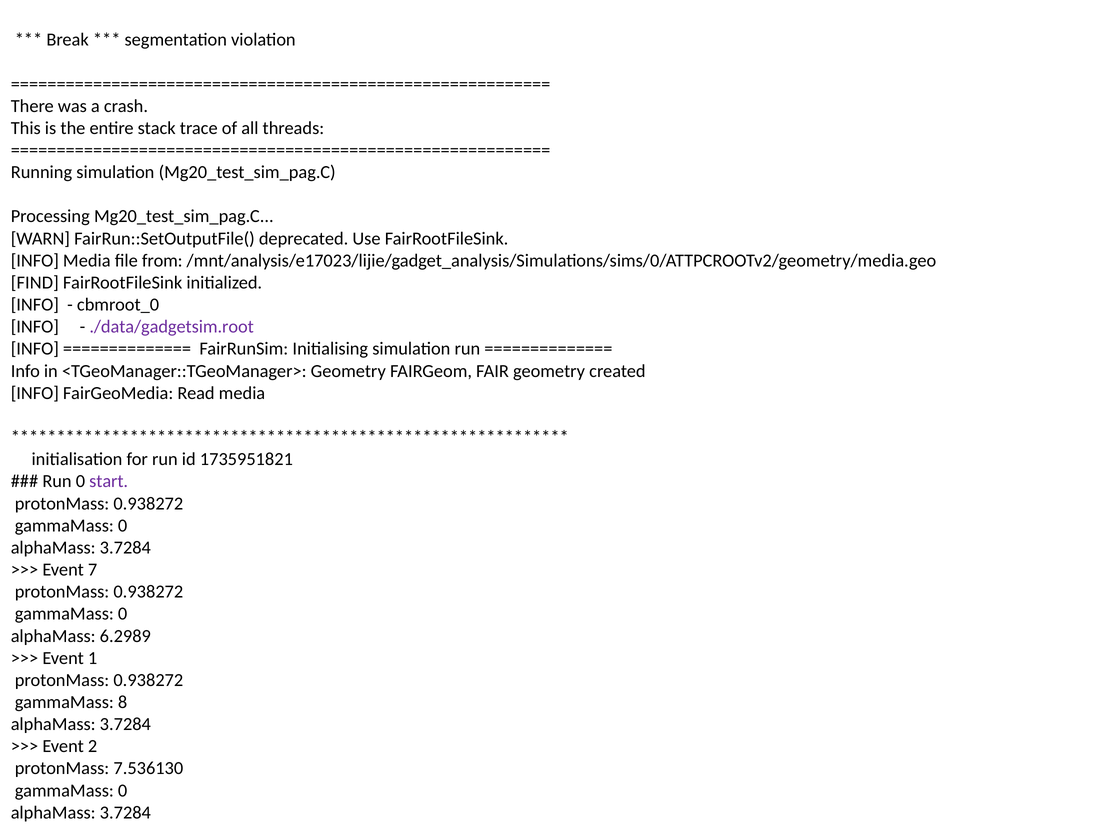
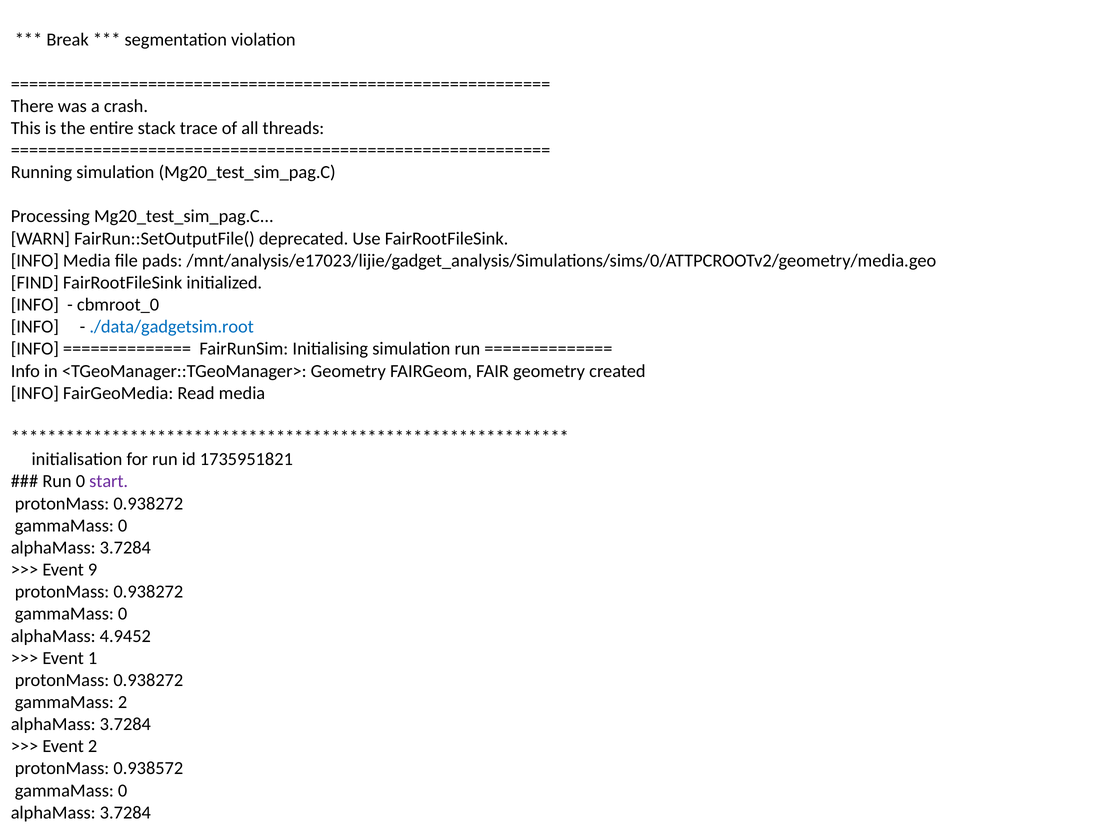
from: from -> pads
./data/gadgetsim.root colour: purple -> blue
7: 7 -> 9
6.2989: 6.2989 -> 4.9452
gammaMass 8: 8 -> 2
7.536130: 7.536130 -> 0.938572
